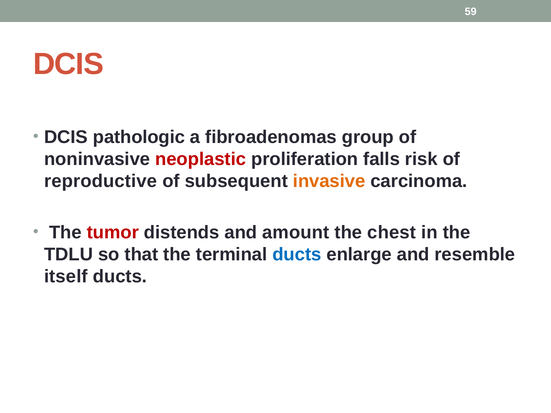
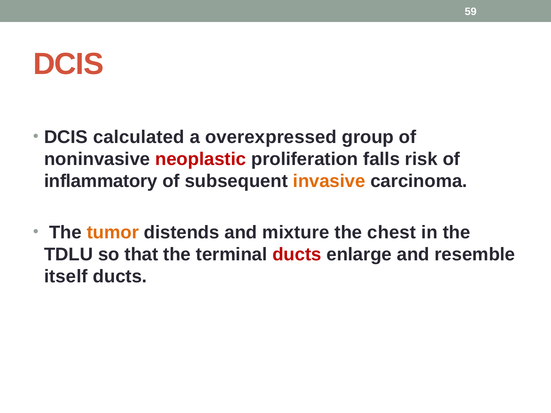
pathologic: pathologic -> calculated
fibroadenomas: fibroadenomas -> overexpressed
reproductive: reproductive -> inflammatory
tumor colour: red -> orange
amount: amount -> mixture
ducts at (297, 255) colour: blue -> red
